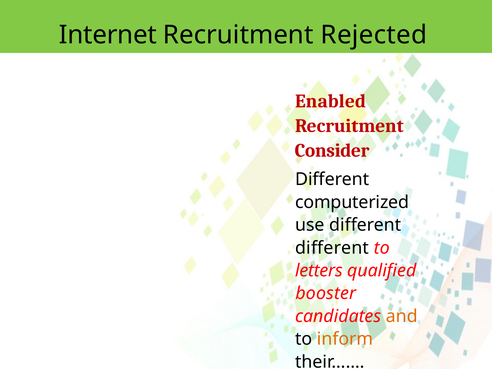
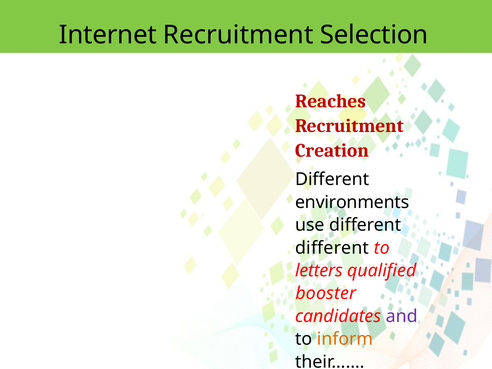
Rejected: Rejected -> Selection
Enabled: Enabled -> Reaches
Consider: Consider -> Creation
computerized: computerized -> environments
and colour: orange -> purple
